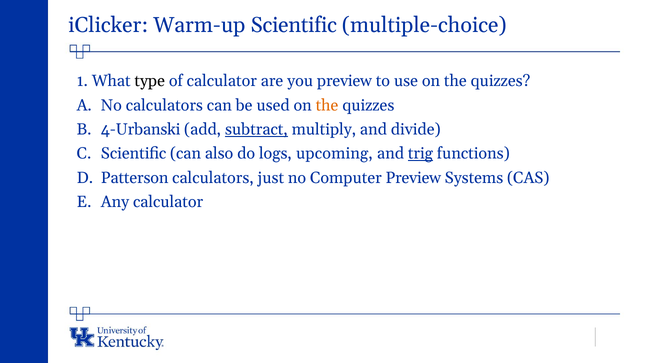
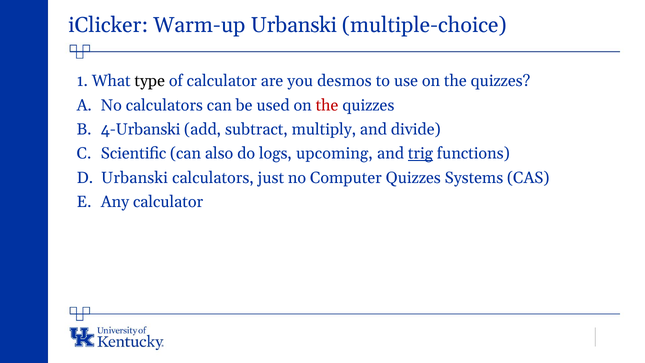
Warm-up Scientific: Scientific -> Urbanski
you preview: preview -> desmos
the at (327, 105) colour: orange -> red
subtract underline: present -> none
Patterson at (135, 178): Patterson -> Urbanski
Computer Preview: Preview -> Quizzes
